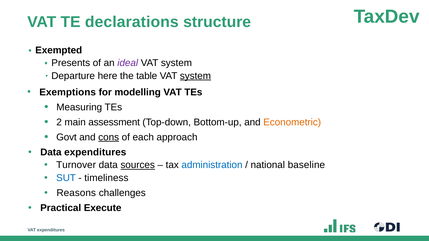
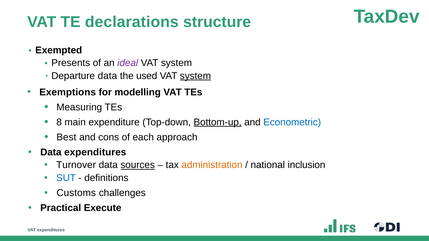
Departure here: here -> data
table: table -> used
2: 2 -> 8
assessment: assessment -> expenditure
Bottom-up underline: none -> present
Econometric colour: orange -> blue
Govt: Govt -> Best
cons underline: present -> none
administration colour: blue -> orange
baseline: baseline -> inclusion
timeliness: timeliness -> definitions
Reasons: Reasons -> Customs
